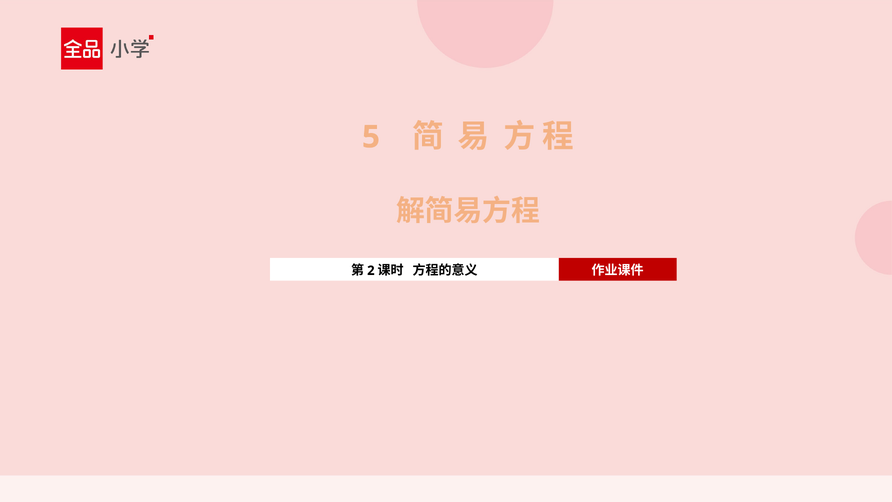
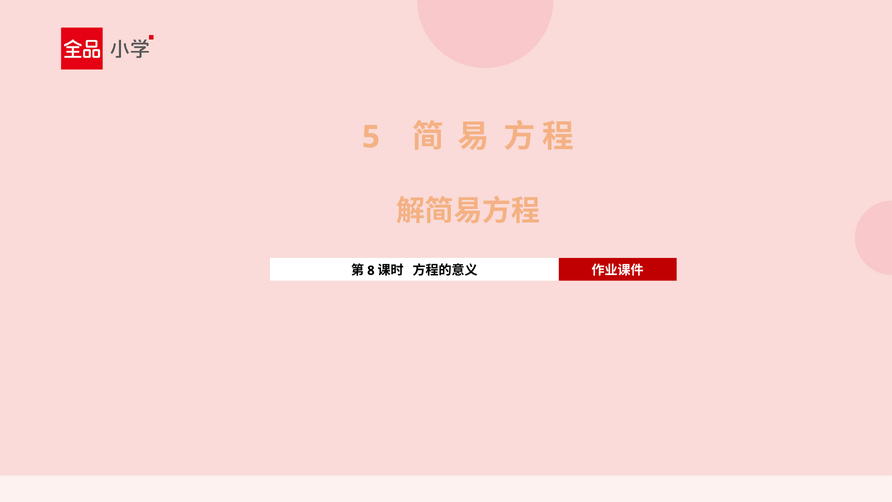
2: 2 -> 8
